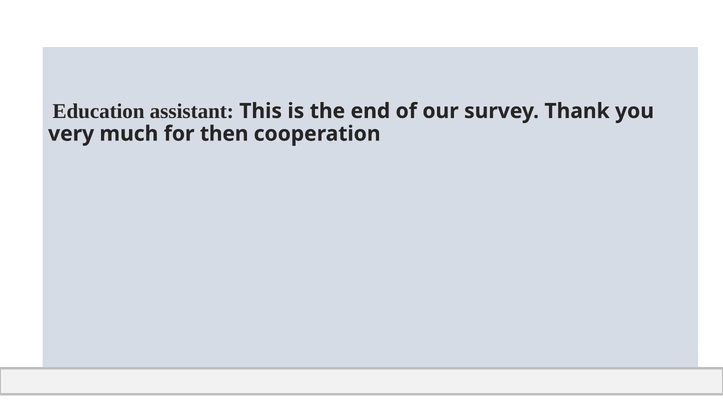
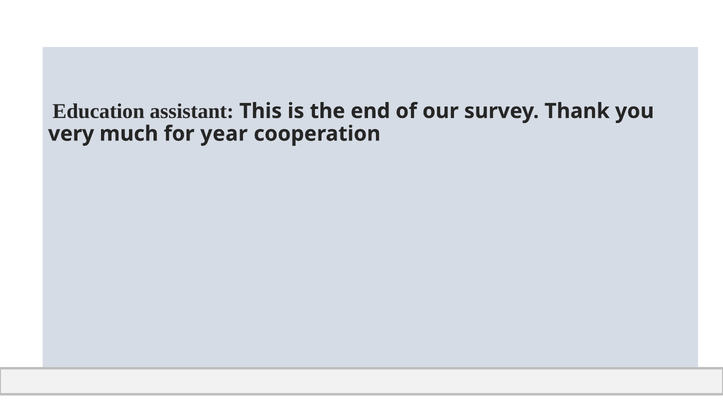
then: then -> year
